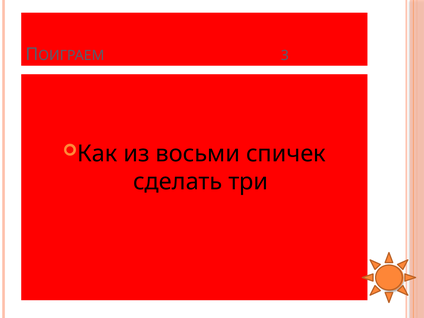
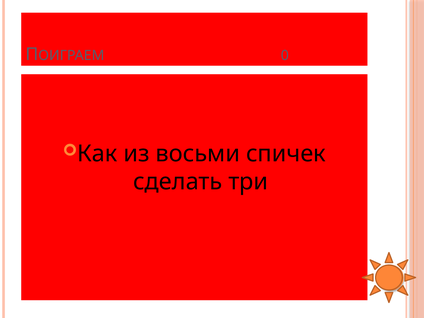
3: 3 -> 0
